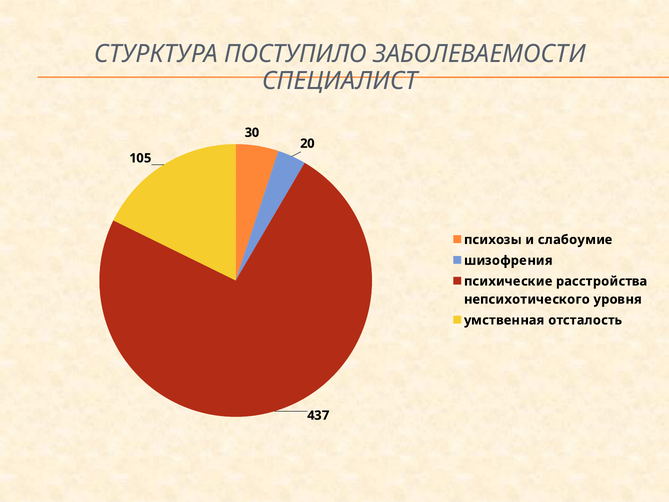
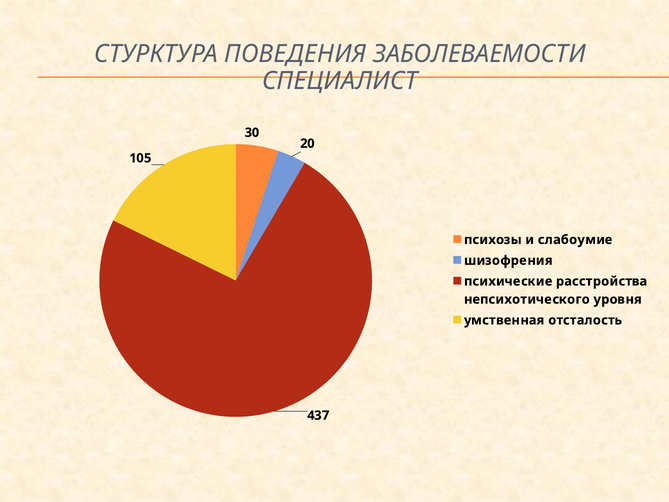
ПОСТУПИЛО: ПОСТУПИЛО -> ПОВЕДЕНИЯ
